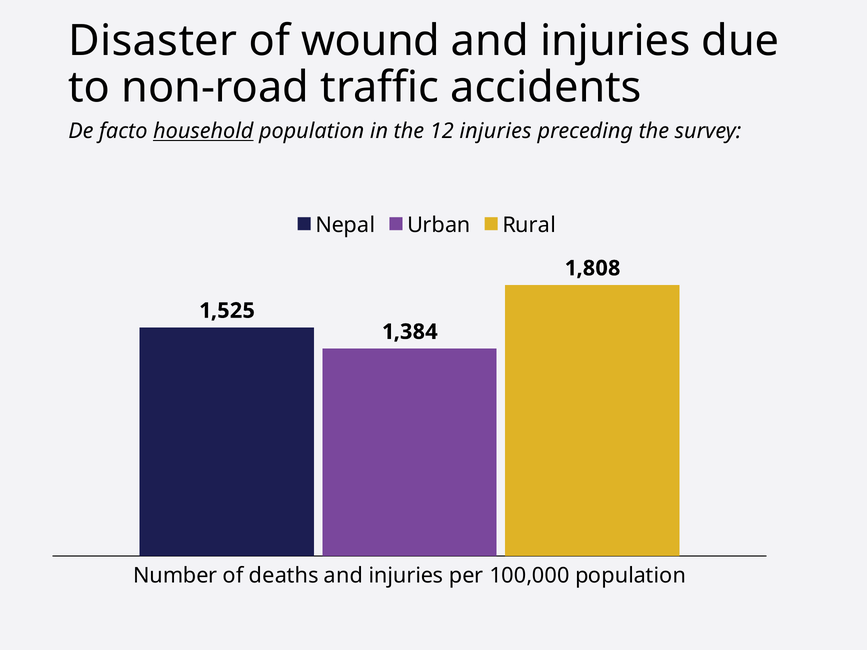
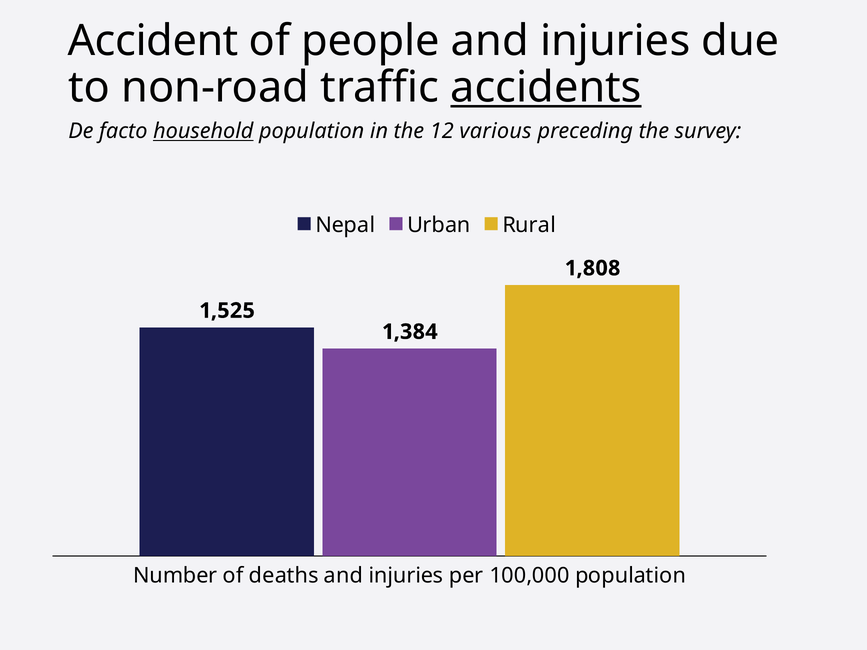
Disaster: Disaster -> Accident
wound: wound -> people
accidents underline: none -> present
12 injuries: injuries -> various
